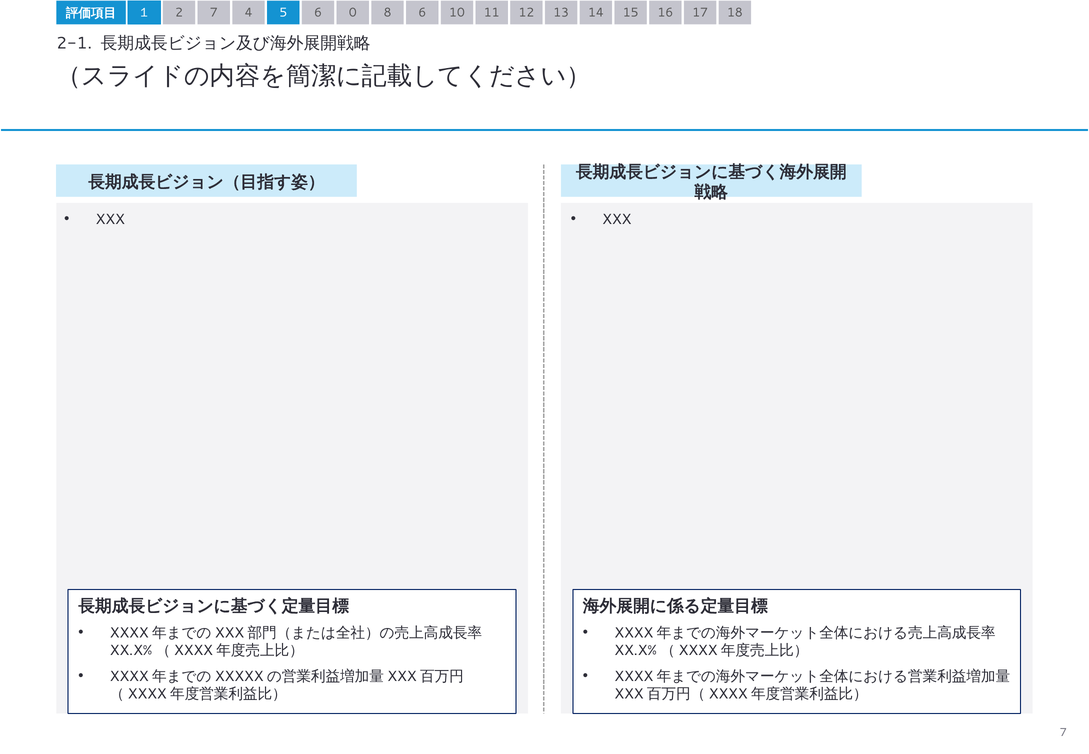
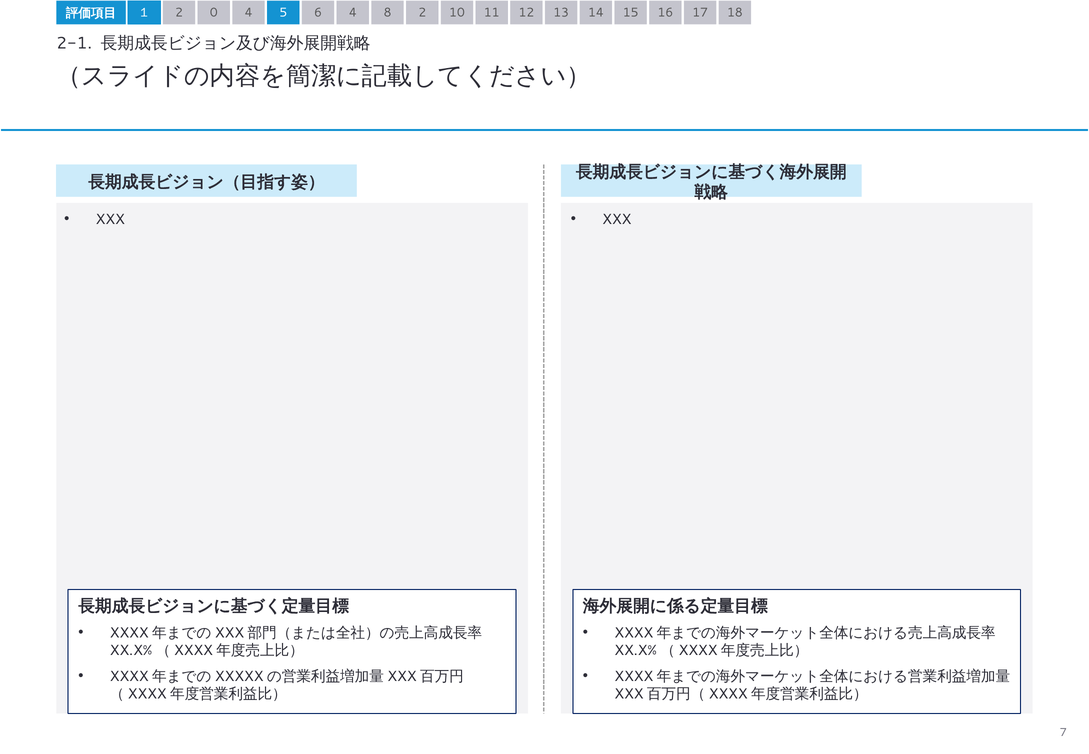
2 7: 7 -> 0
6 0: 0 -> 4
8 6: 6 -> 2
